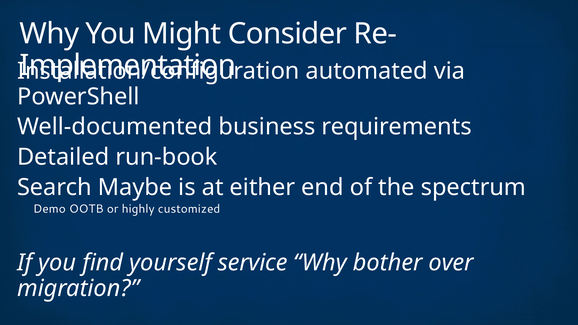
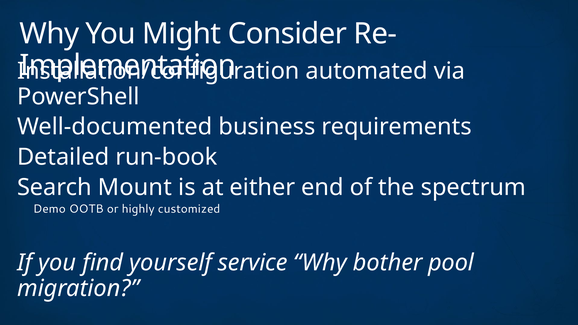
Maybe: Maybe -> Mount
over: over -> pool
